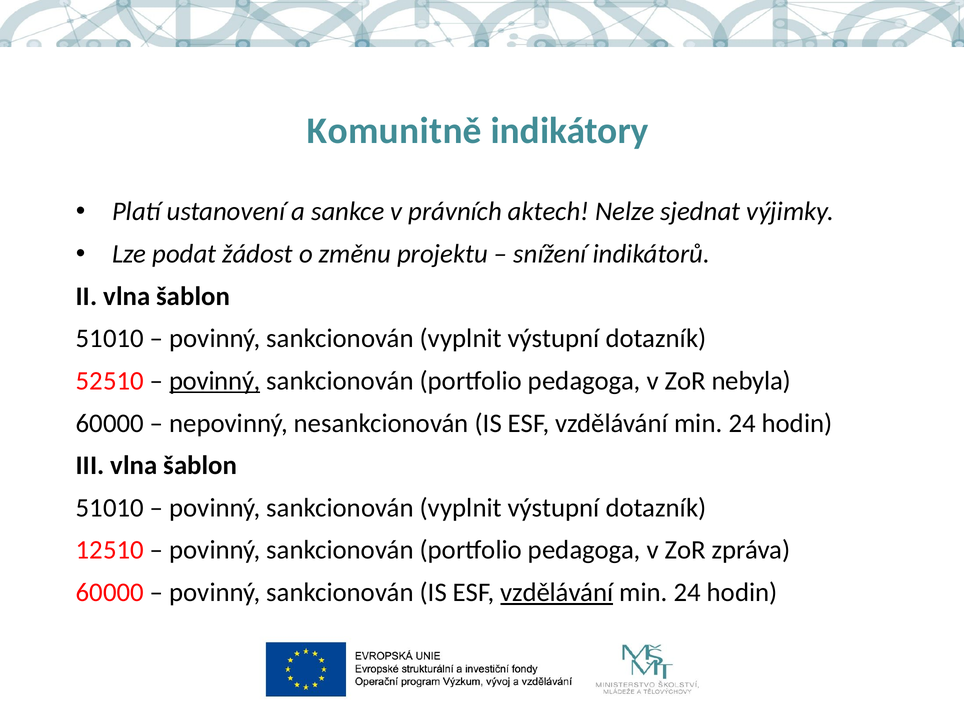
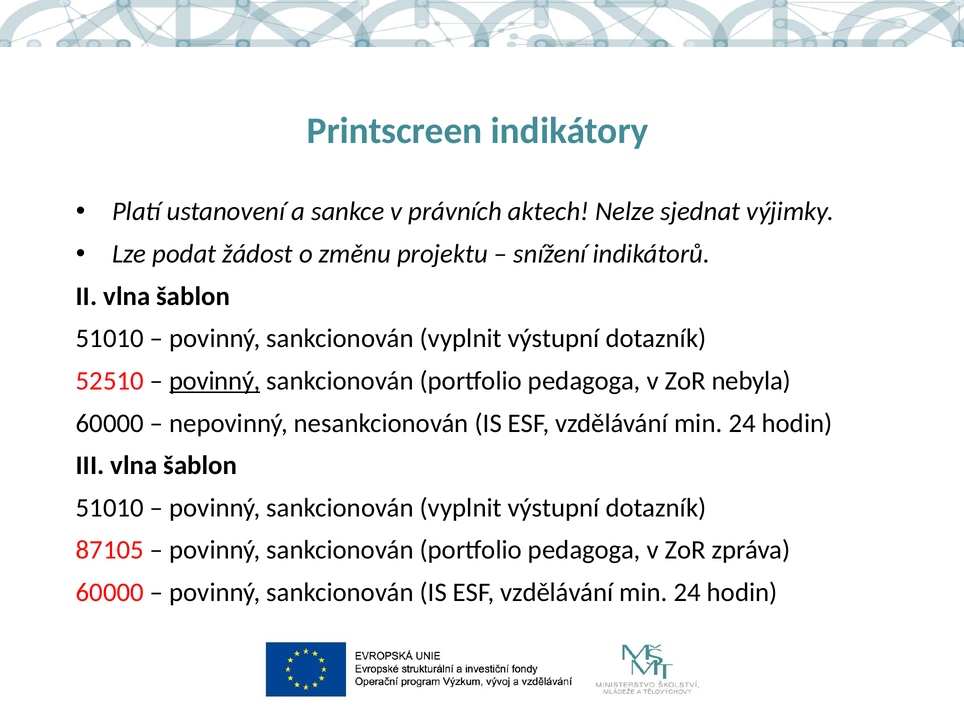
Komunitně: Komunitně -> Printscreen
12510: 12510 -> 87105
vzdělávání at (557, 592) underline: present -> none
